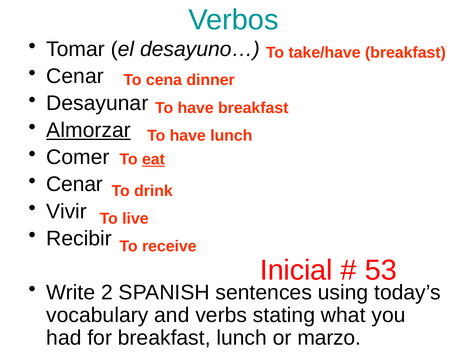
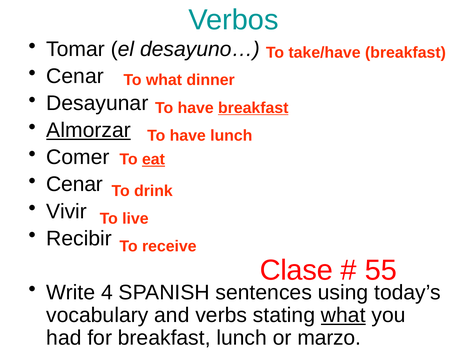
To cena: cena -> what
breakfast at (253, 108) underline: none -> present
Inicial: Inicial -> Clase
53: 53 -> 55
2: 2 -> 4
what at (343, 315) underline: none -> present
